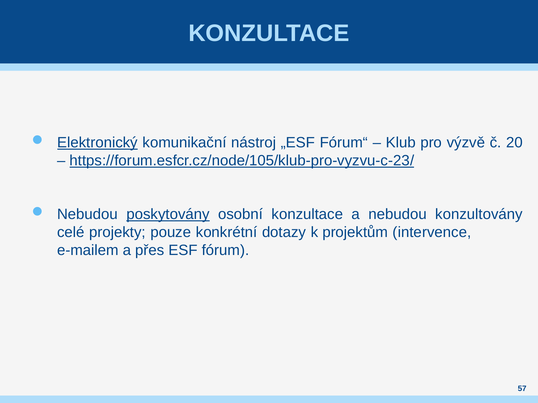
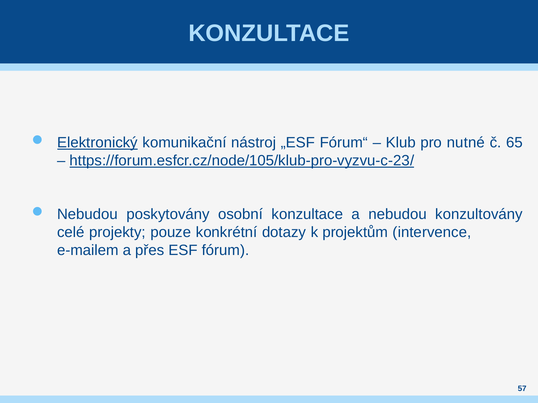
výzvě: výzvě -> nutné
20: 20 -> 65
poskytovány underline: present -> none
